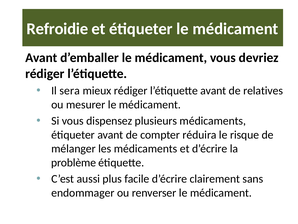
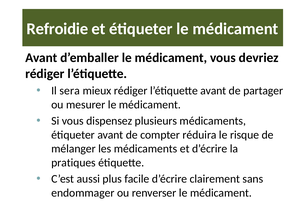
relatives: relatives -> partager
problème: problème -> pratiques
